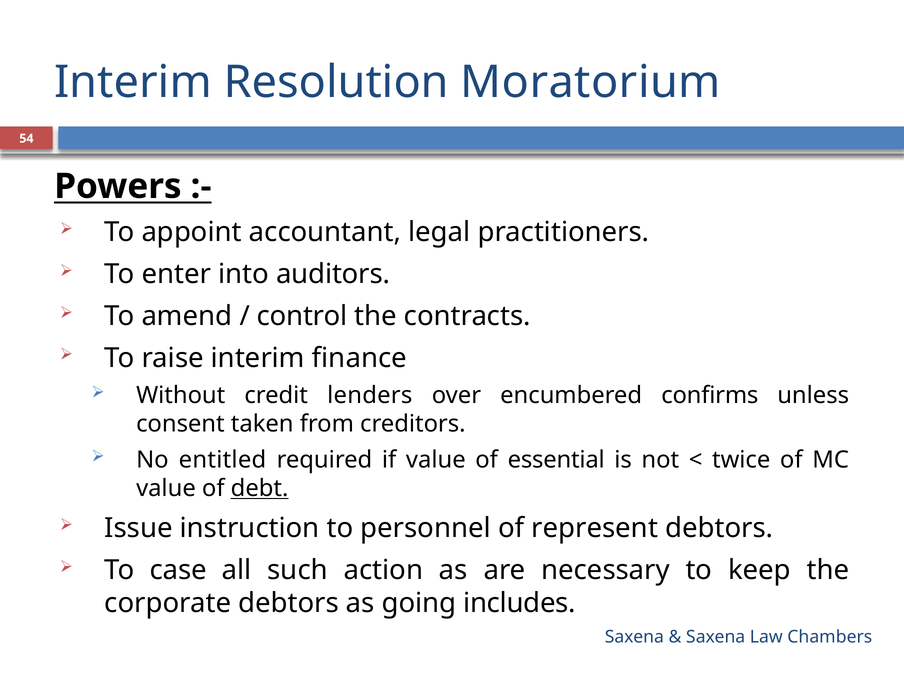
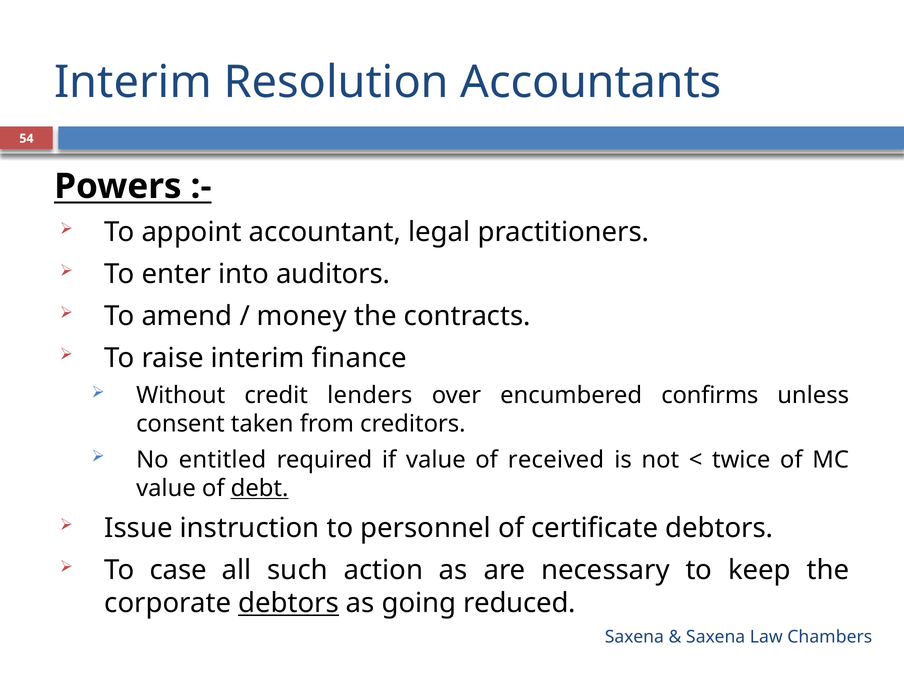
Moratorium: Moratorium -> Accountants
control: control -> money
essential: essential -> received
represent: represent -> certificate
debtors at (289, 603) underline: none -> present
includes: includes -> reduced
